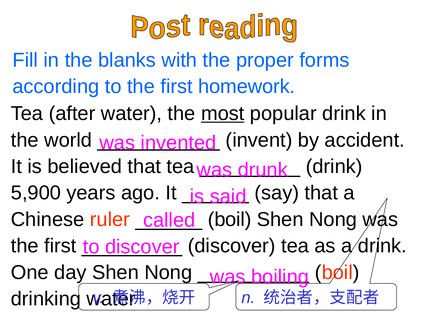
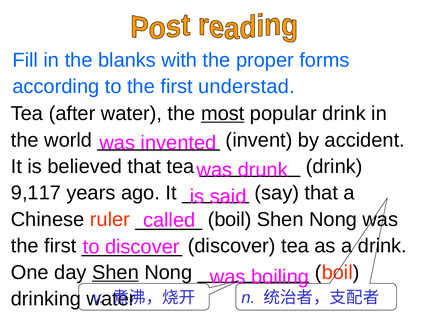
homework: homework -> understad
5,900: 5,900 -> 9,117
Shen at (115, 272) underline: none -> present
